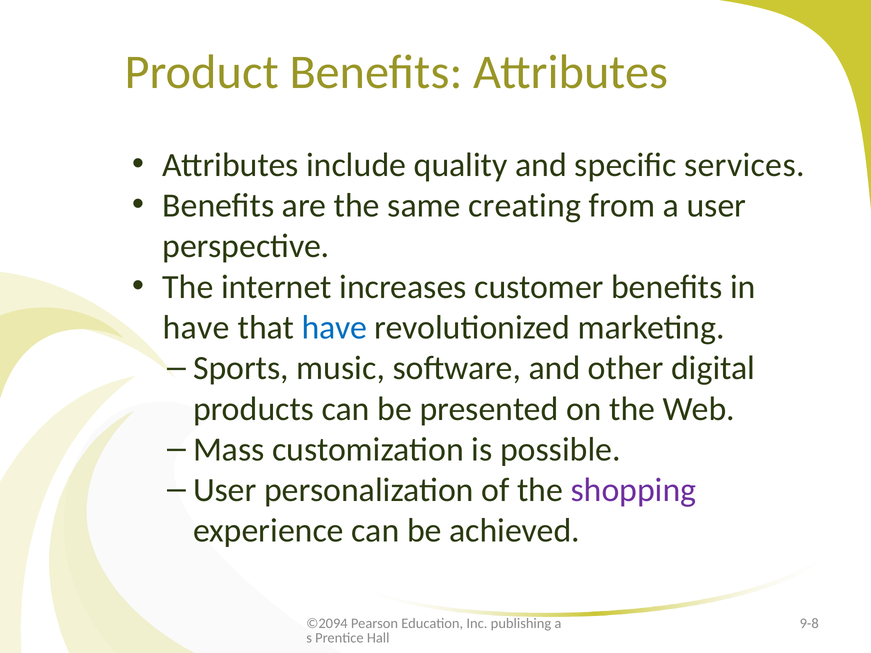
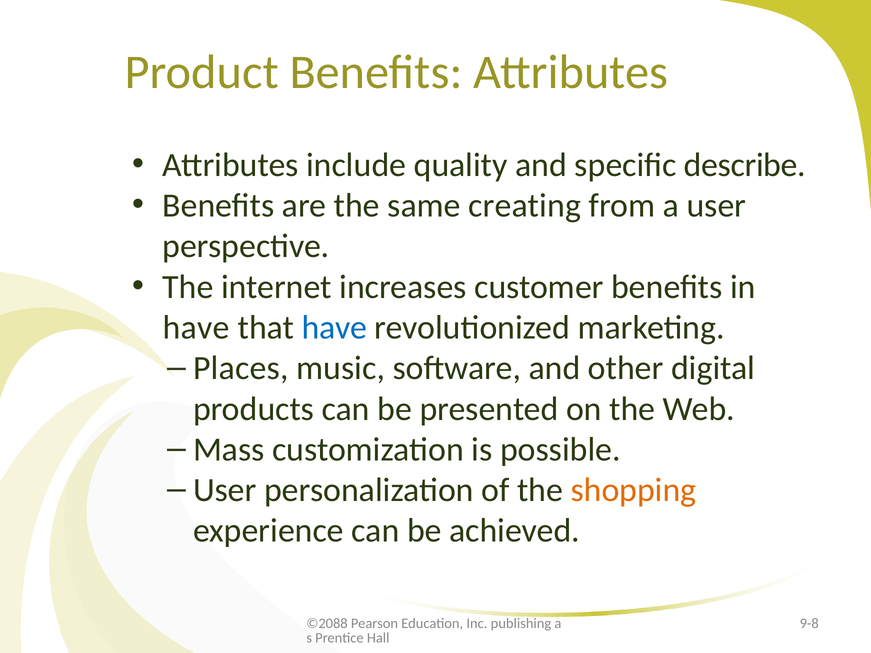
services: services -> describe
Sports: Sports -> Places
shopping colour: purple -> orange
©2094: ©2094 -> ©2088
